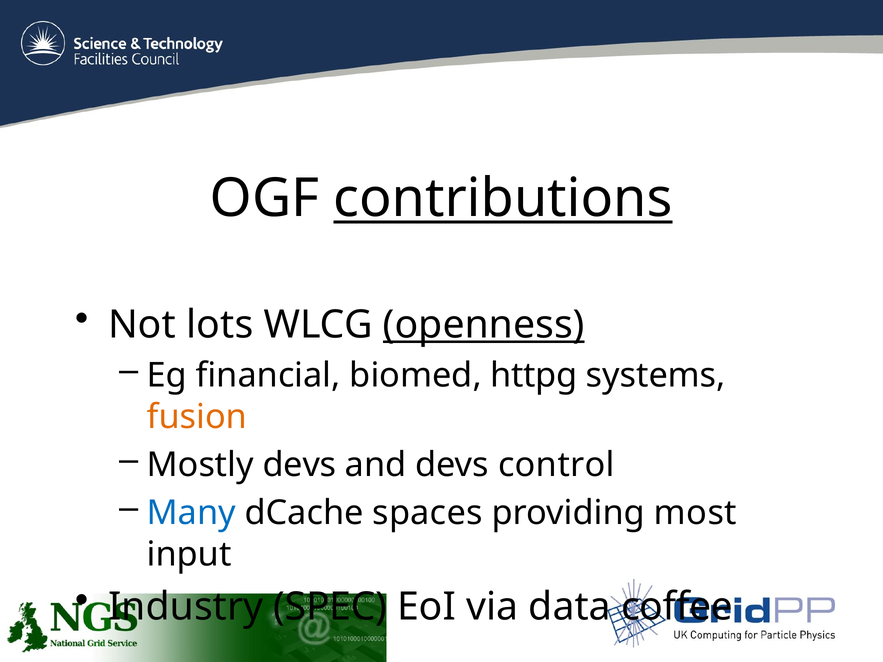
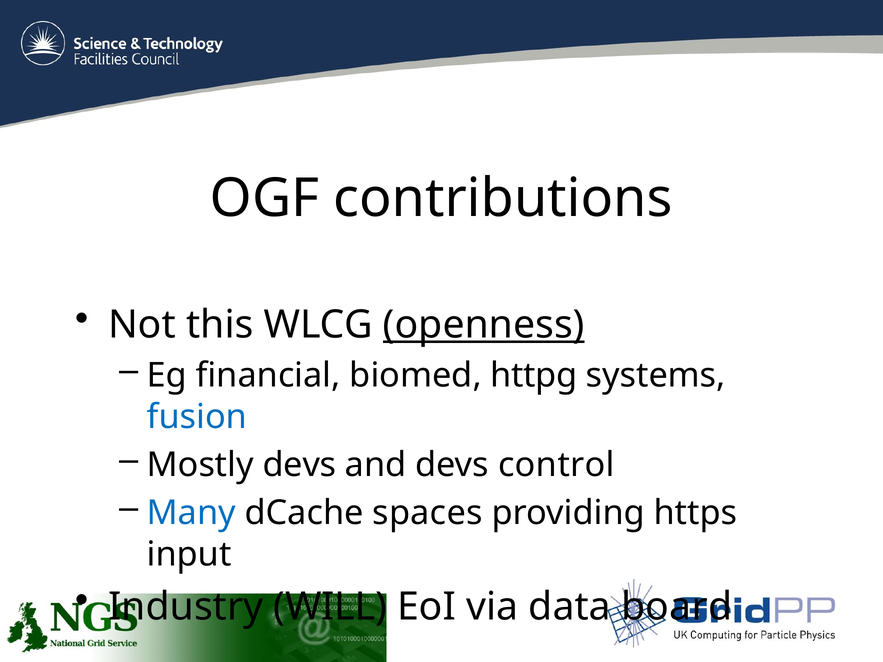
contributions underline: present -> none
lots: lots -> this
fusion colour: orange -> blue
most: most -> https
SPEC: SPEC -> WILL
coffee: coffee -> board
